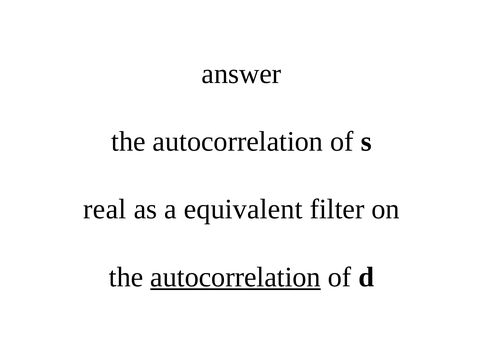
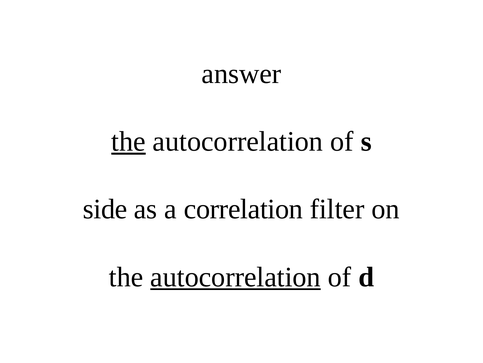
the at (128, 141) underline: none -> present
real: real -> side
equivalent: equivalent -> correlation
